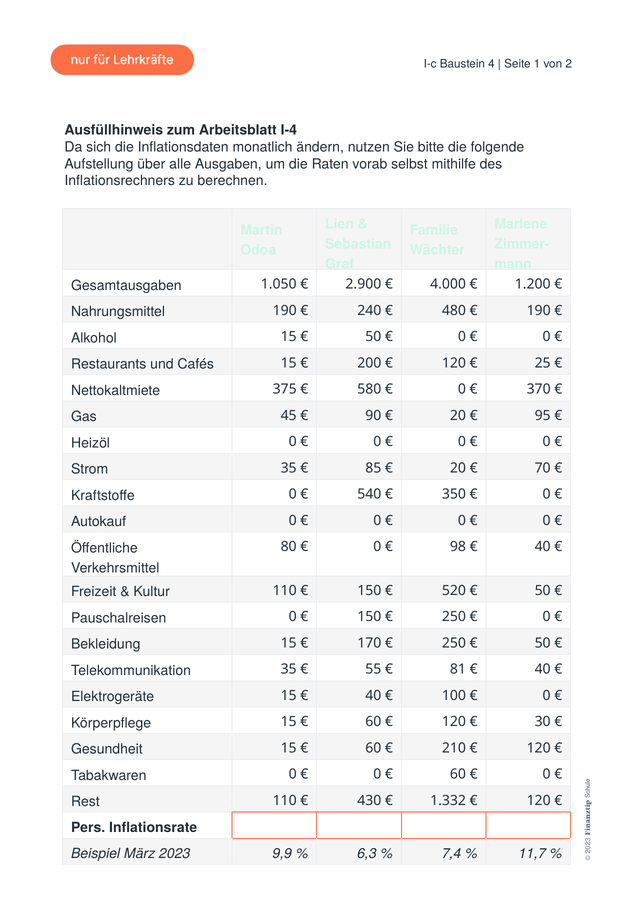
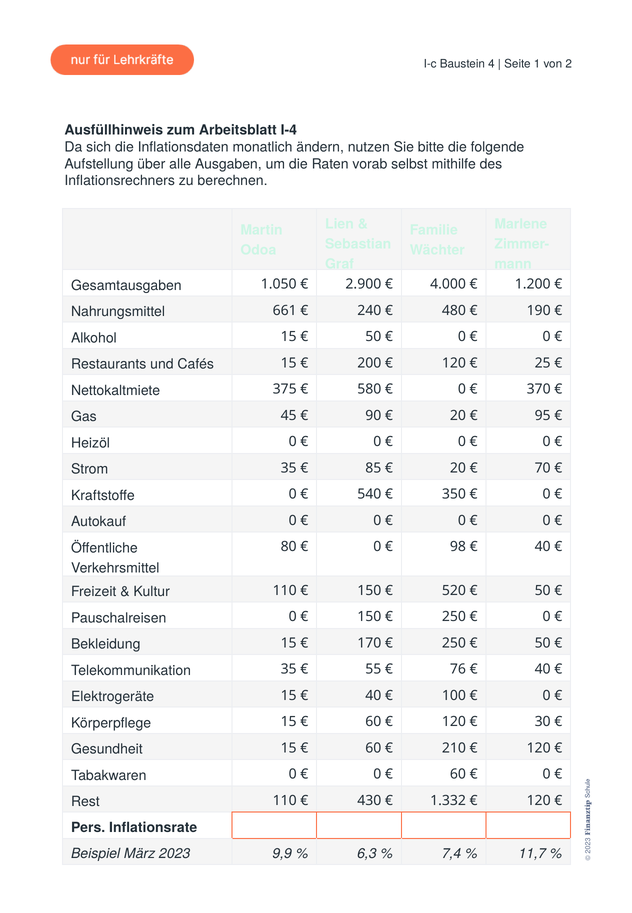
Nahrungsmittel 190: 190 -> 661
81: 81 -> 76
